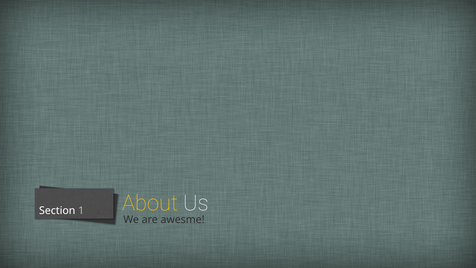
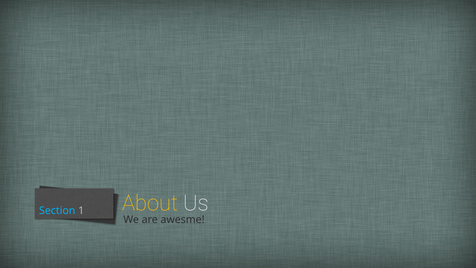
Section colour: white -> light blue
